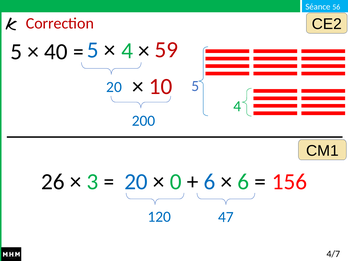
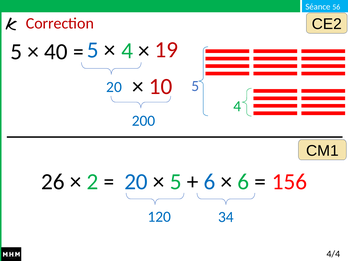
59: 59 -> 19
3: 3 -> 2
0 at (176, 182): 0 -> 5
47: 47 -> 34
4/7: 4/7 -> 4/4
